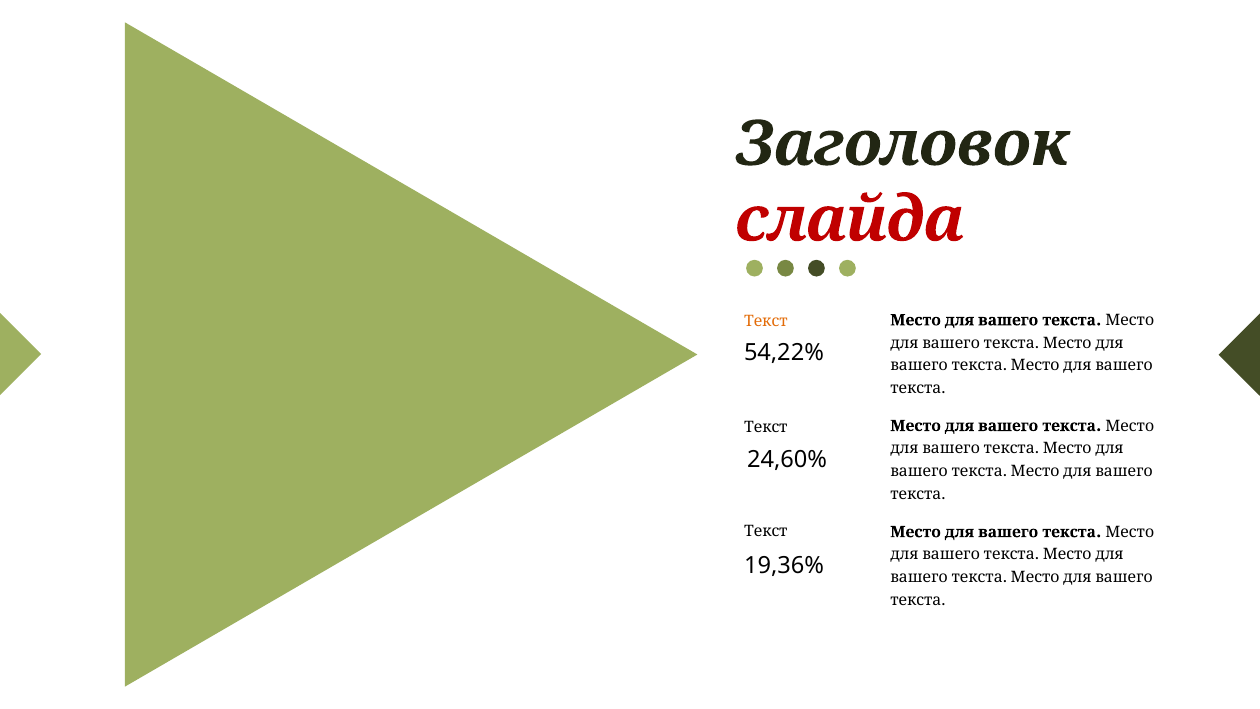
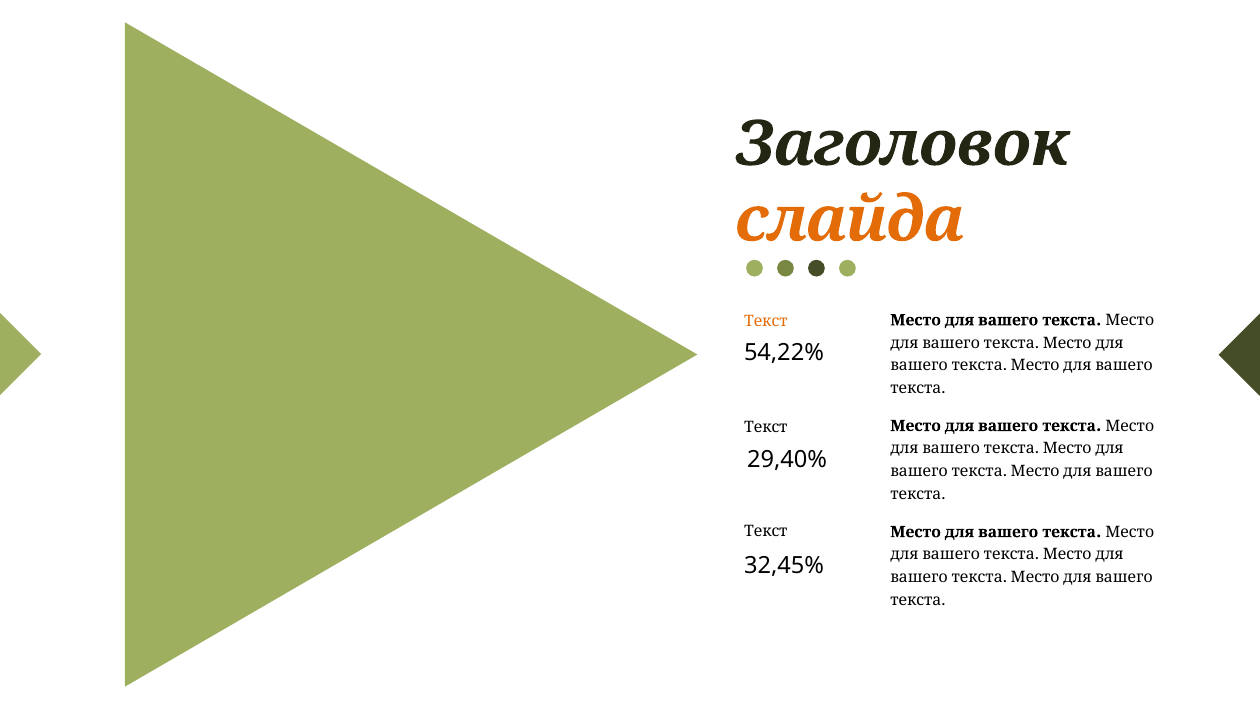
слайда colour: red -> orange
24,60%: 24,60% -> 29,40%
19,36%: 19,36% -> 32,45%
